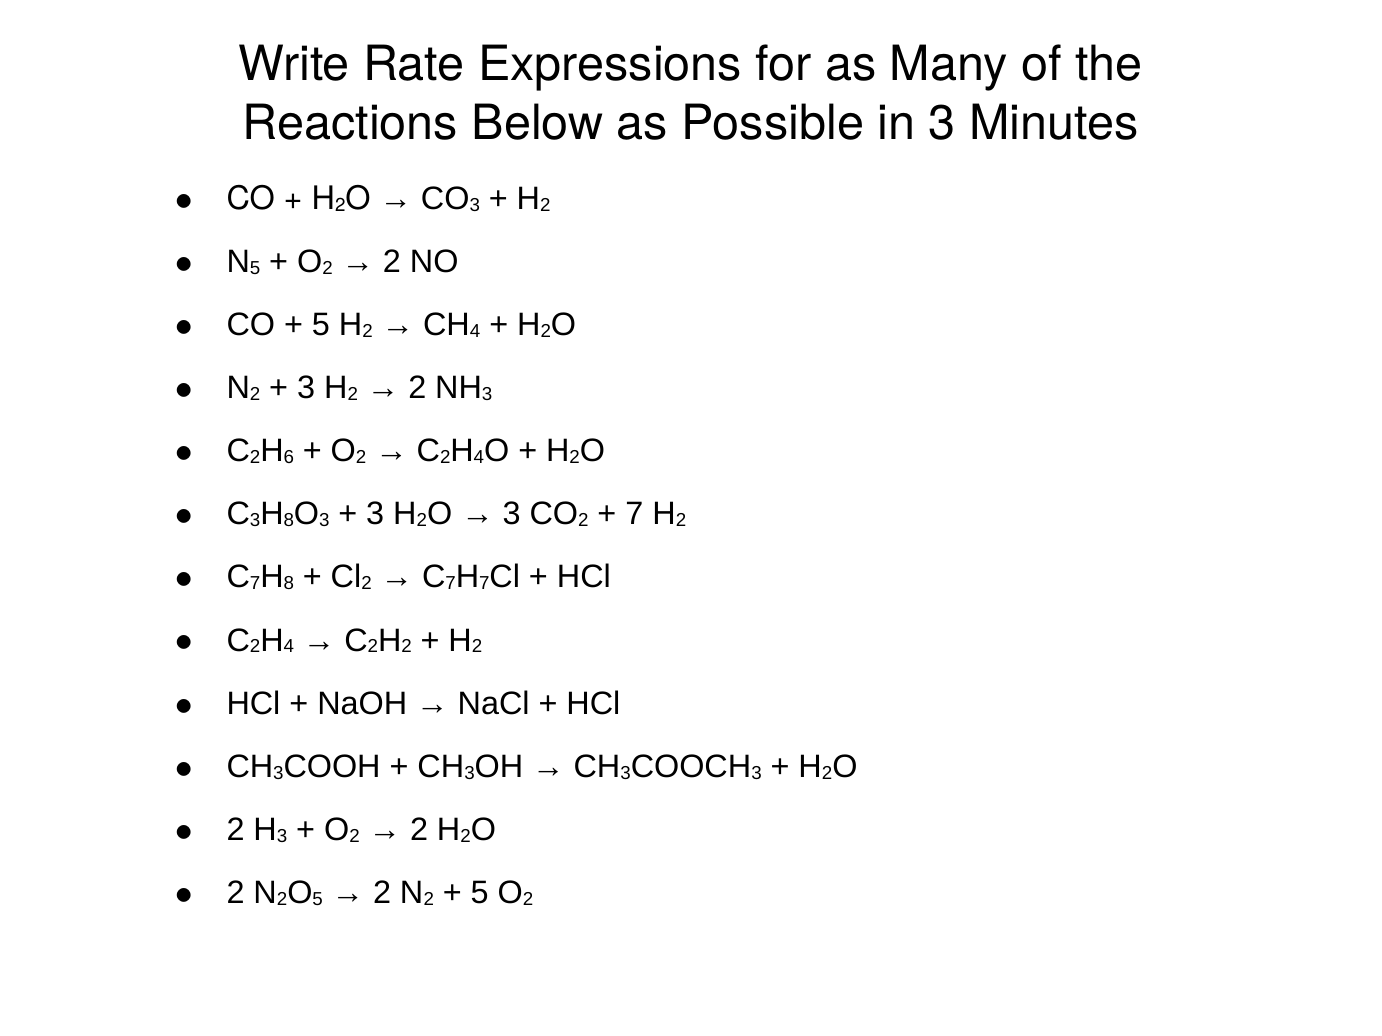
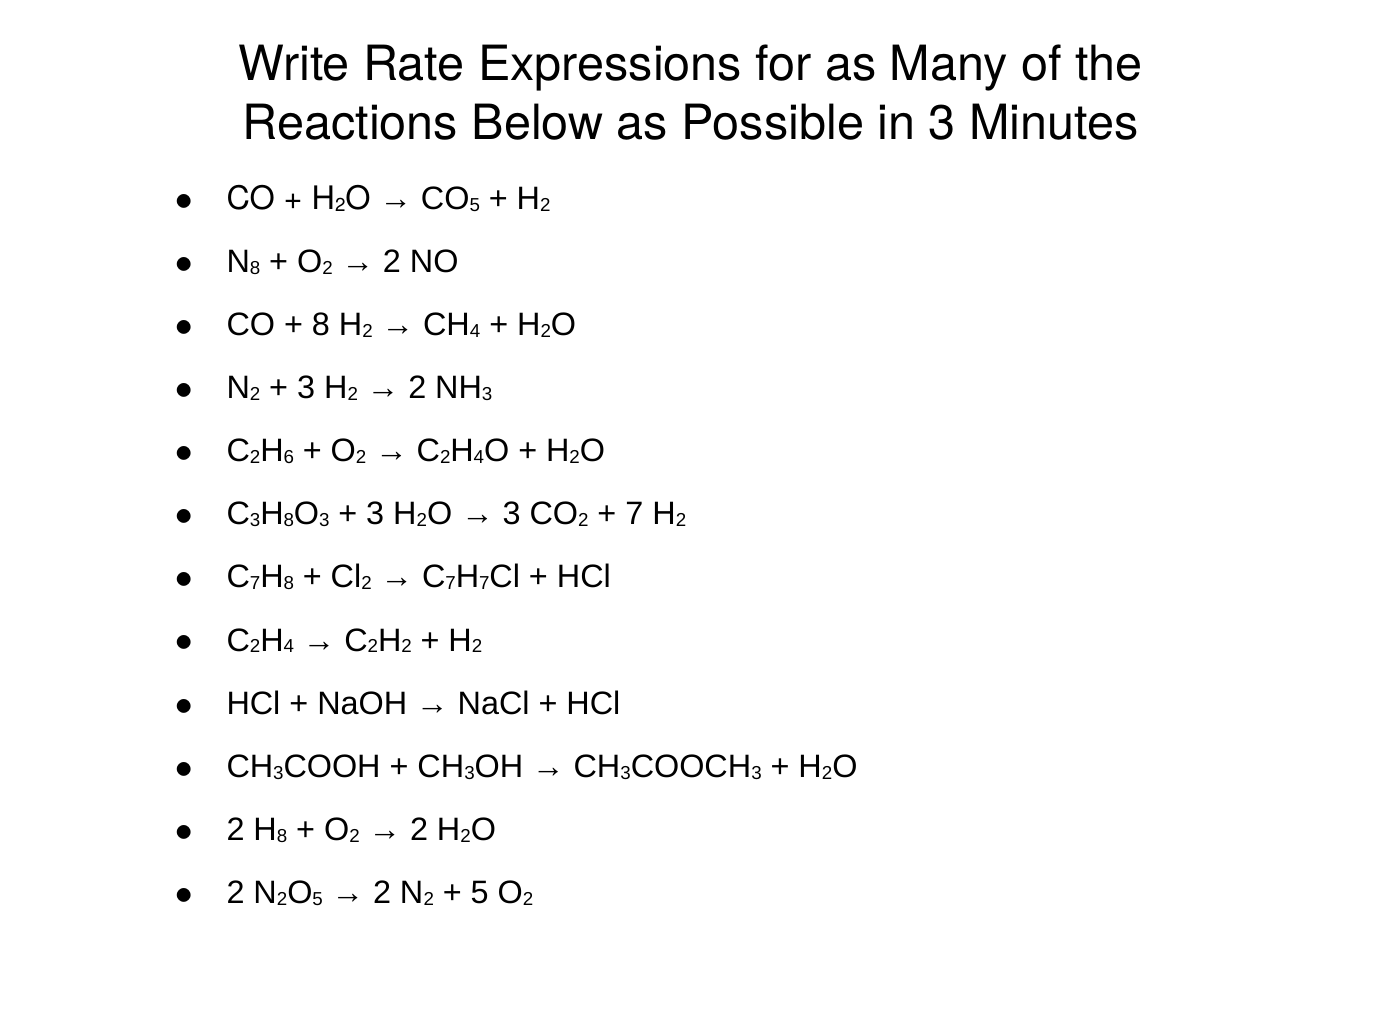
CO 3: 3 -> 5
5 at (255, 268): 5 -> 8
5 at (321, 325): 5 -> 8
3 at (282, 837): 3 -> 8
